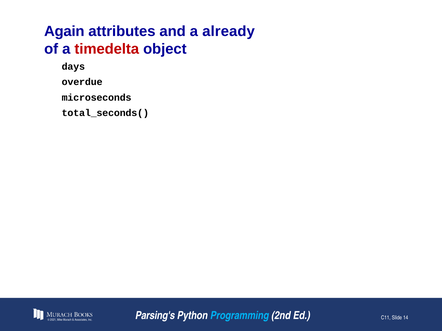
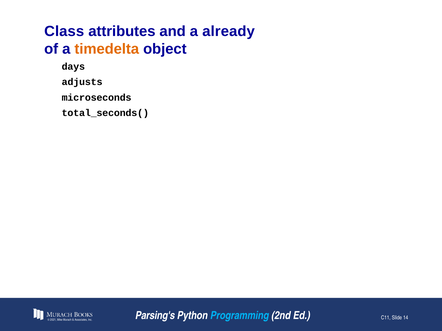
Again: Again -> Class
timedelta colour: red -> orange
overdue: overdue -> adjusts
